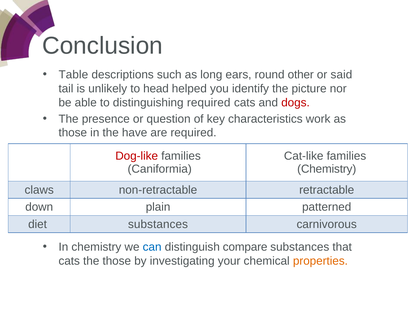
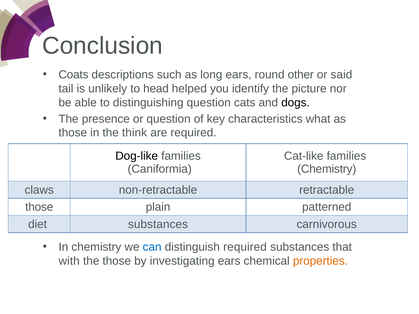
Table: Table -> Coats
distinguishing required: required -> question
dogs colour: red -> black
work: work -> what
have: have -> think
Dog-like colour: red -> black
down at (39, 207): down -> those
distinguish compare: compare -> required
cats at (69, 261): cats -> with
investigating your: your -> ears
